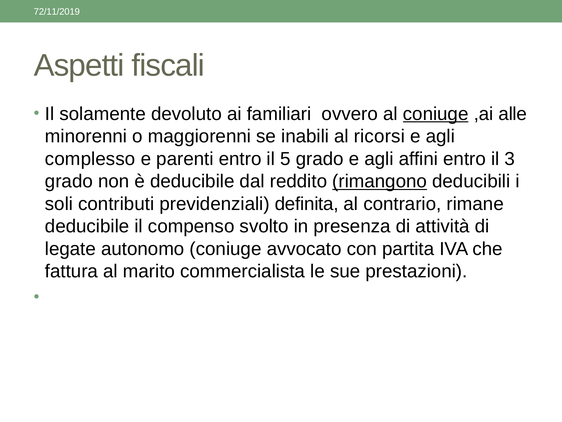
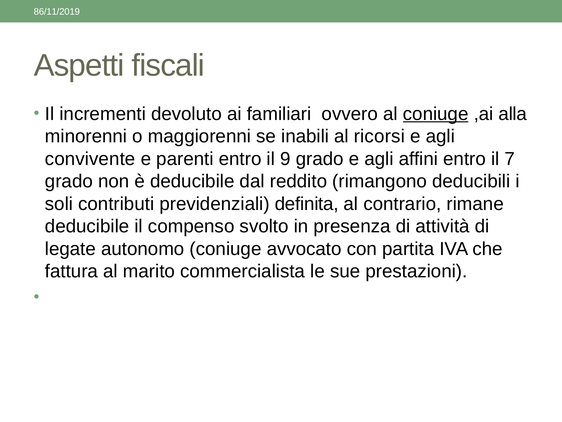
72/11/2019: 72/11/2019 -> 86/11/2019
solamente: solamente -> incrementi
alle: alle -> alla
complesso: complesso -> convivente
5: 5 -> 9
3: 3 -> 7
rimangono underline: present -> none
